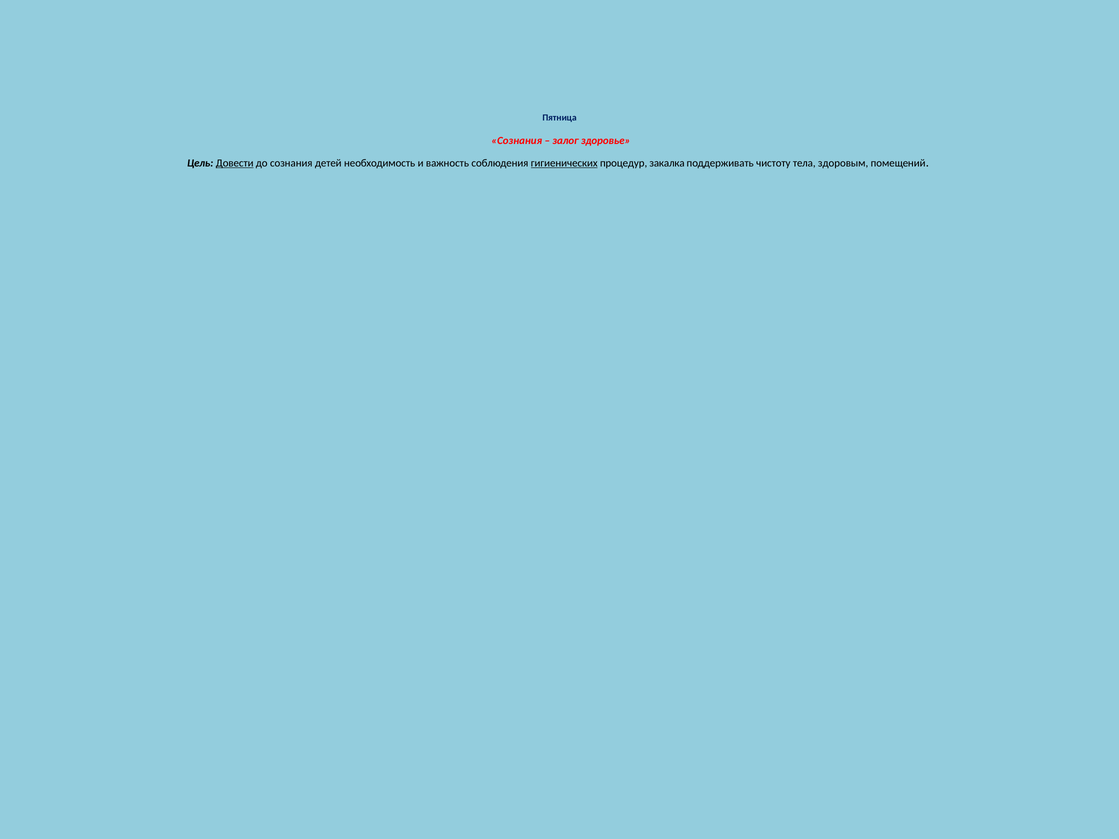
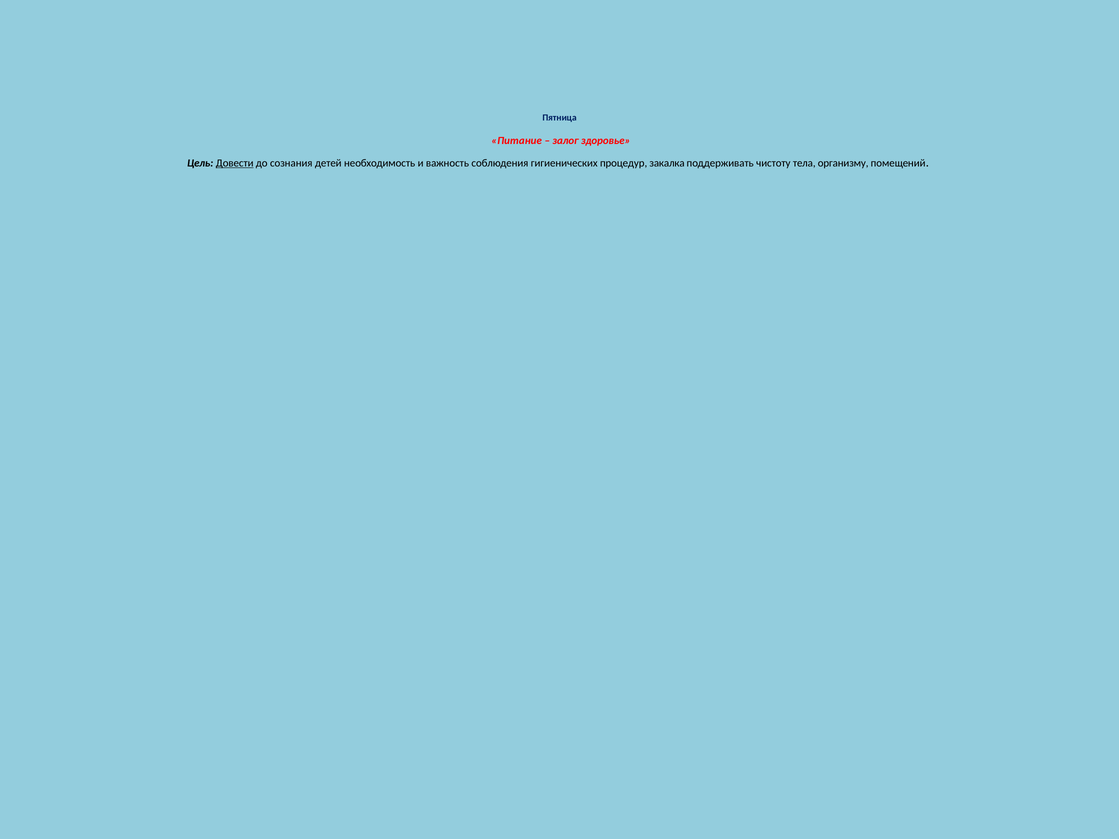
Сознания at (517, 141): Сознания -> Питание
гигиенических underline: present -> none
здоровым: здоровым -> организму
